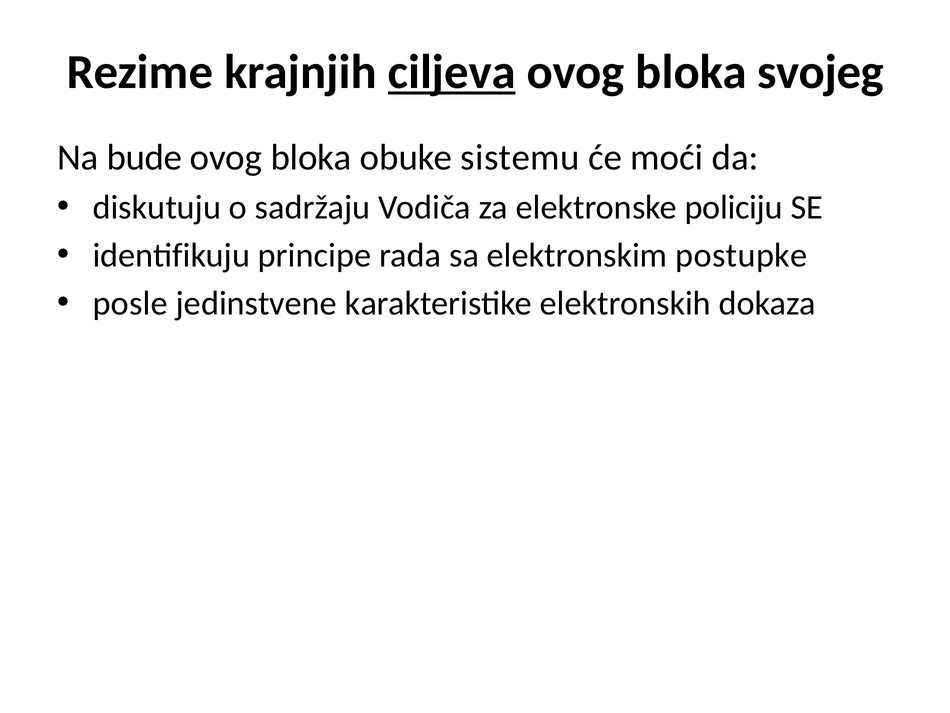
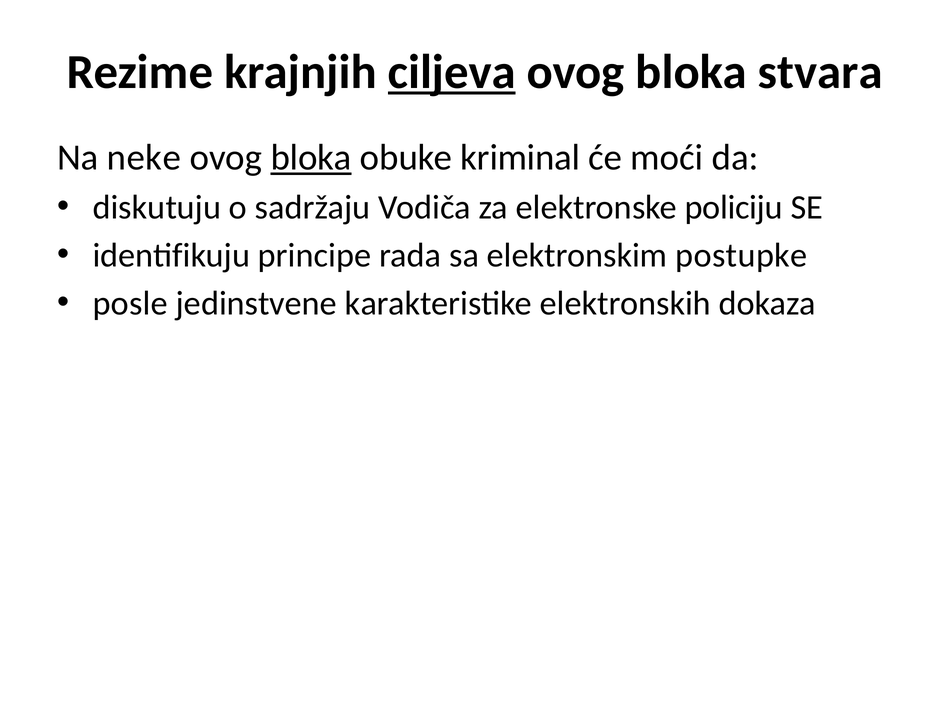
svojeg: svojeg -> stvara
bude: bude -> neke
bloka at (311, 158) underline: none -> present
sistemu: sistemu -> kriminal
